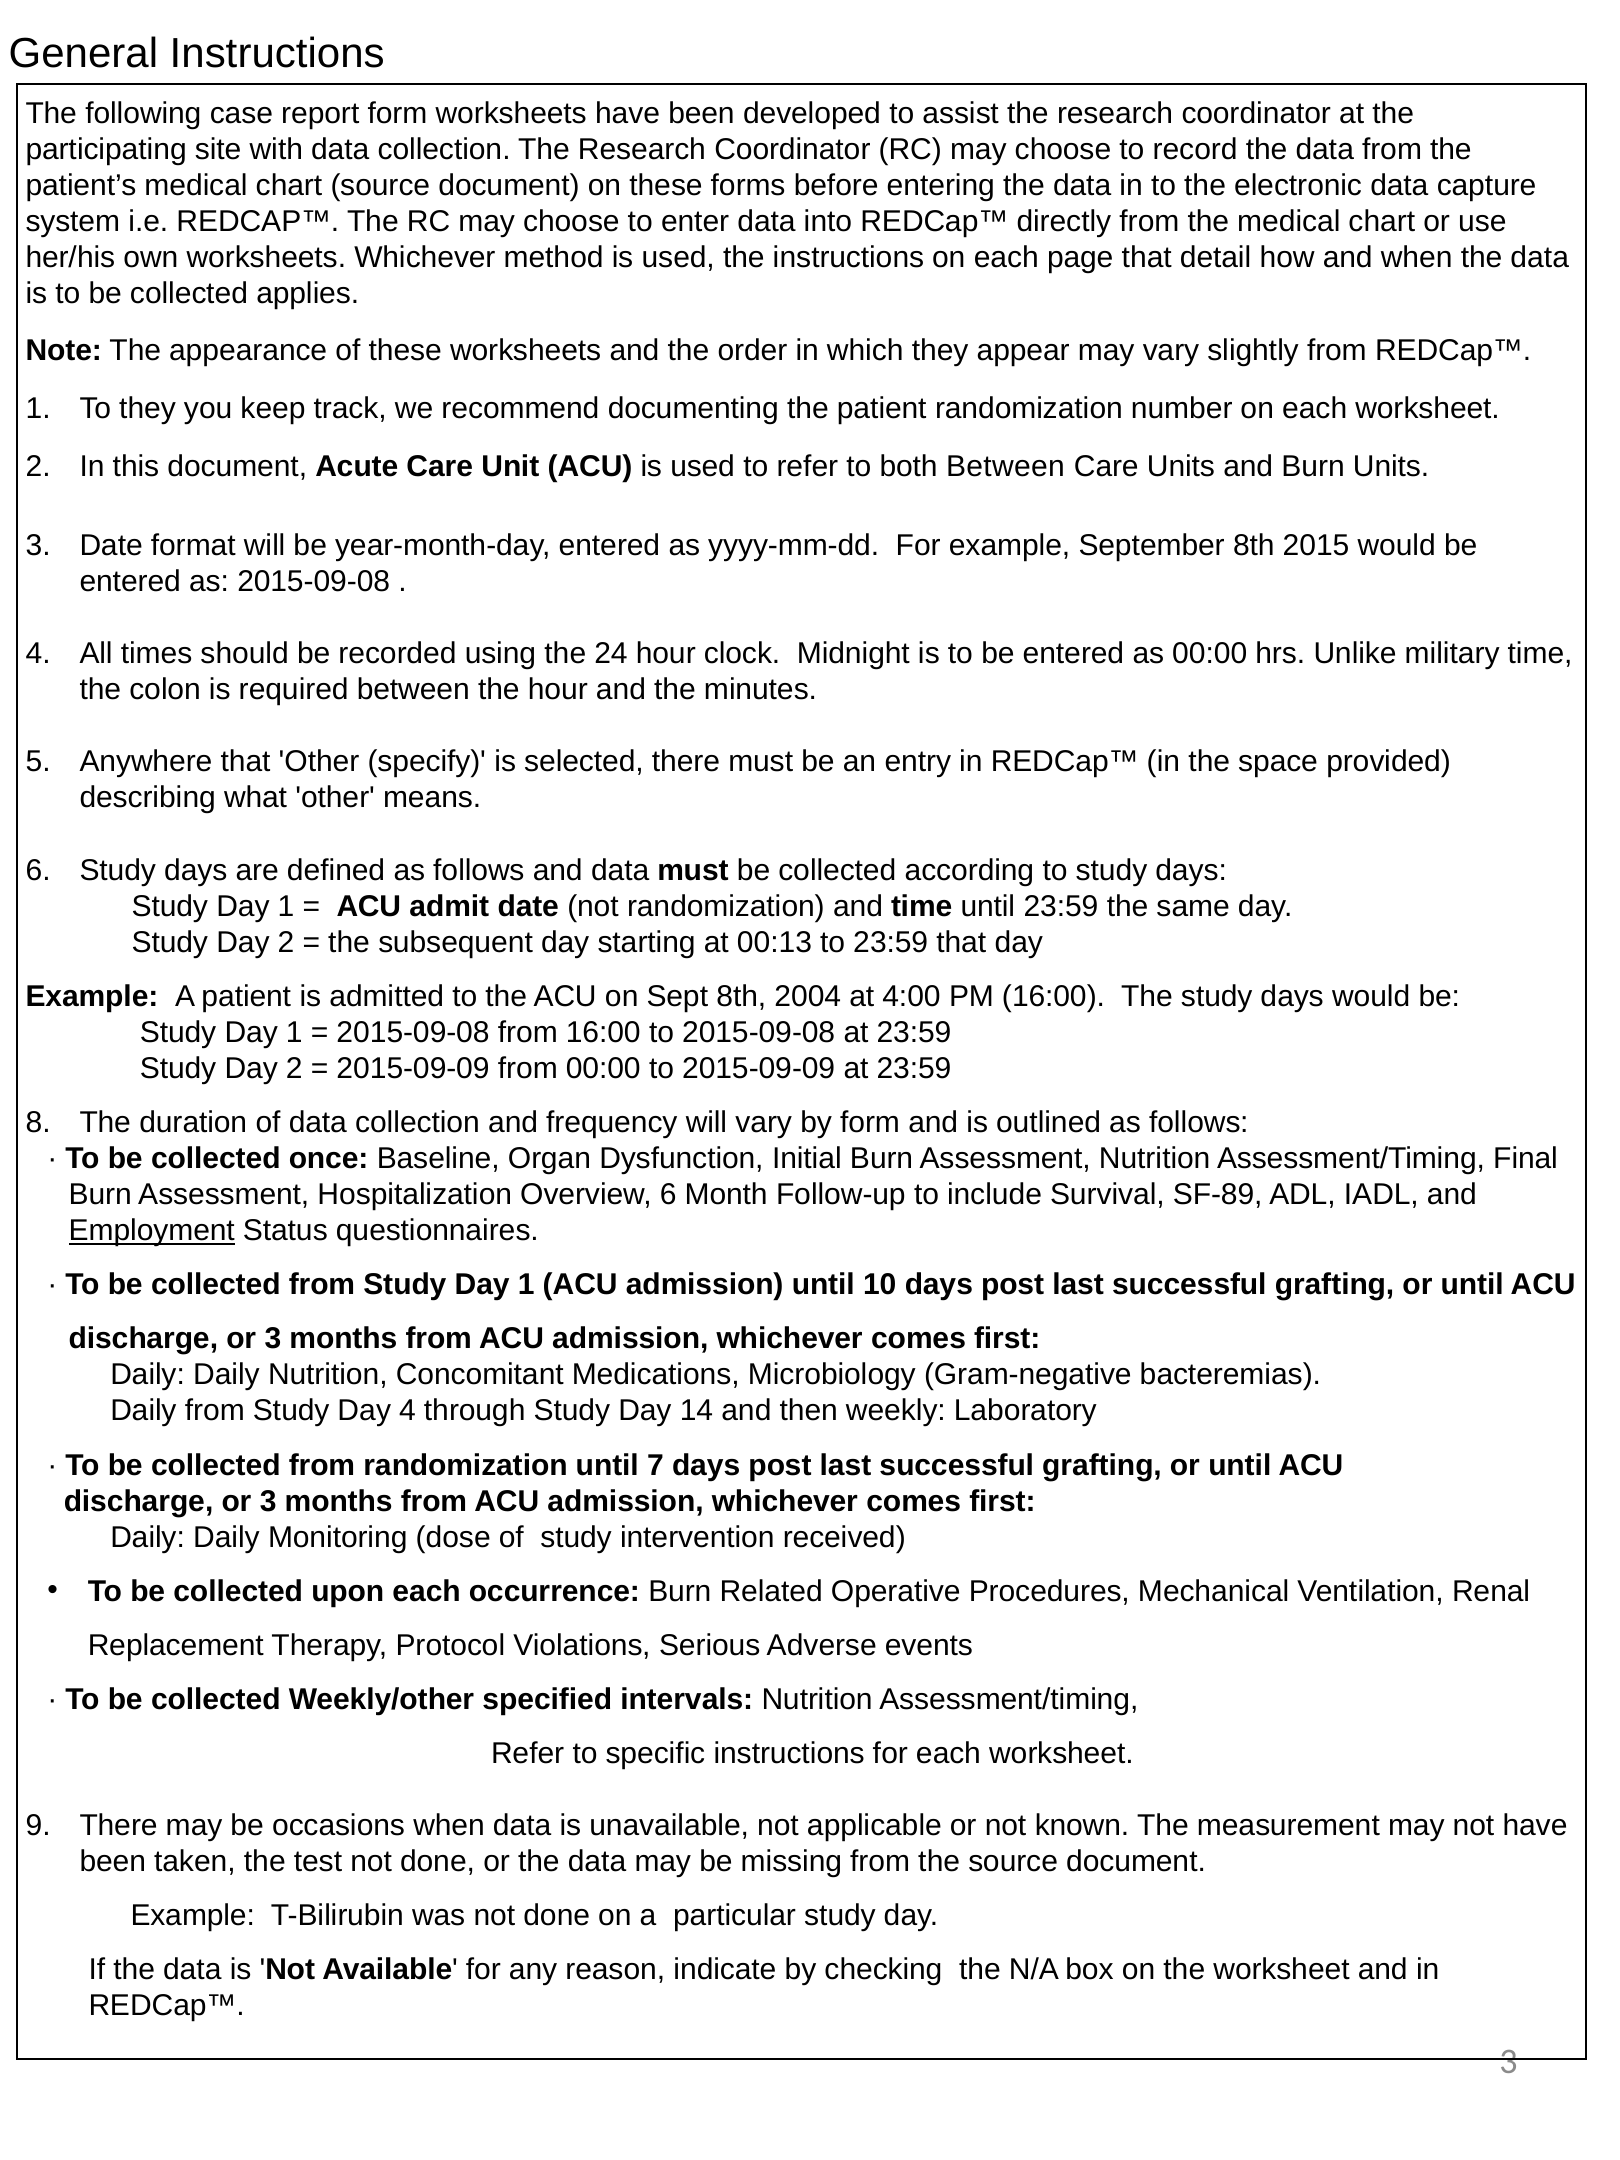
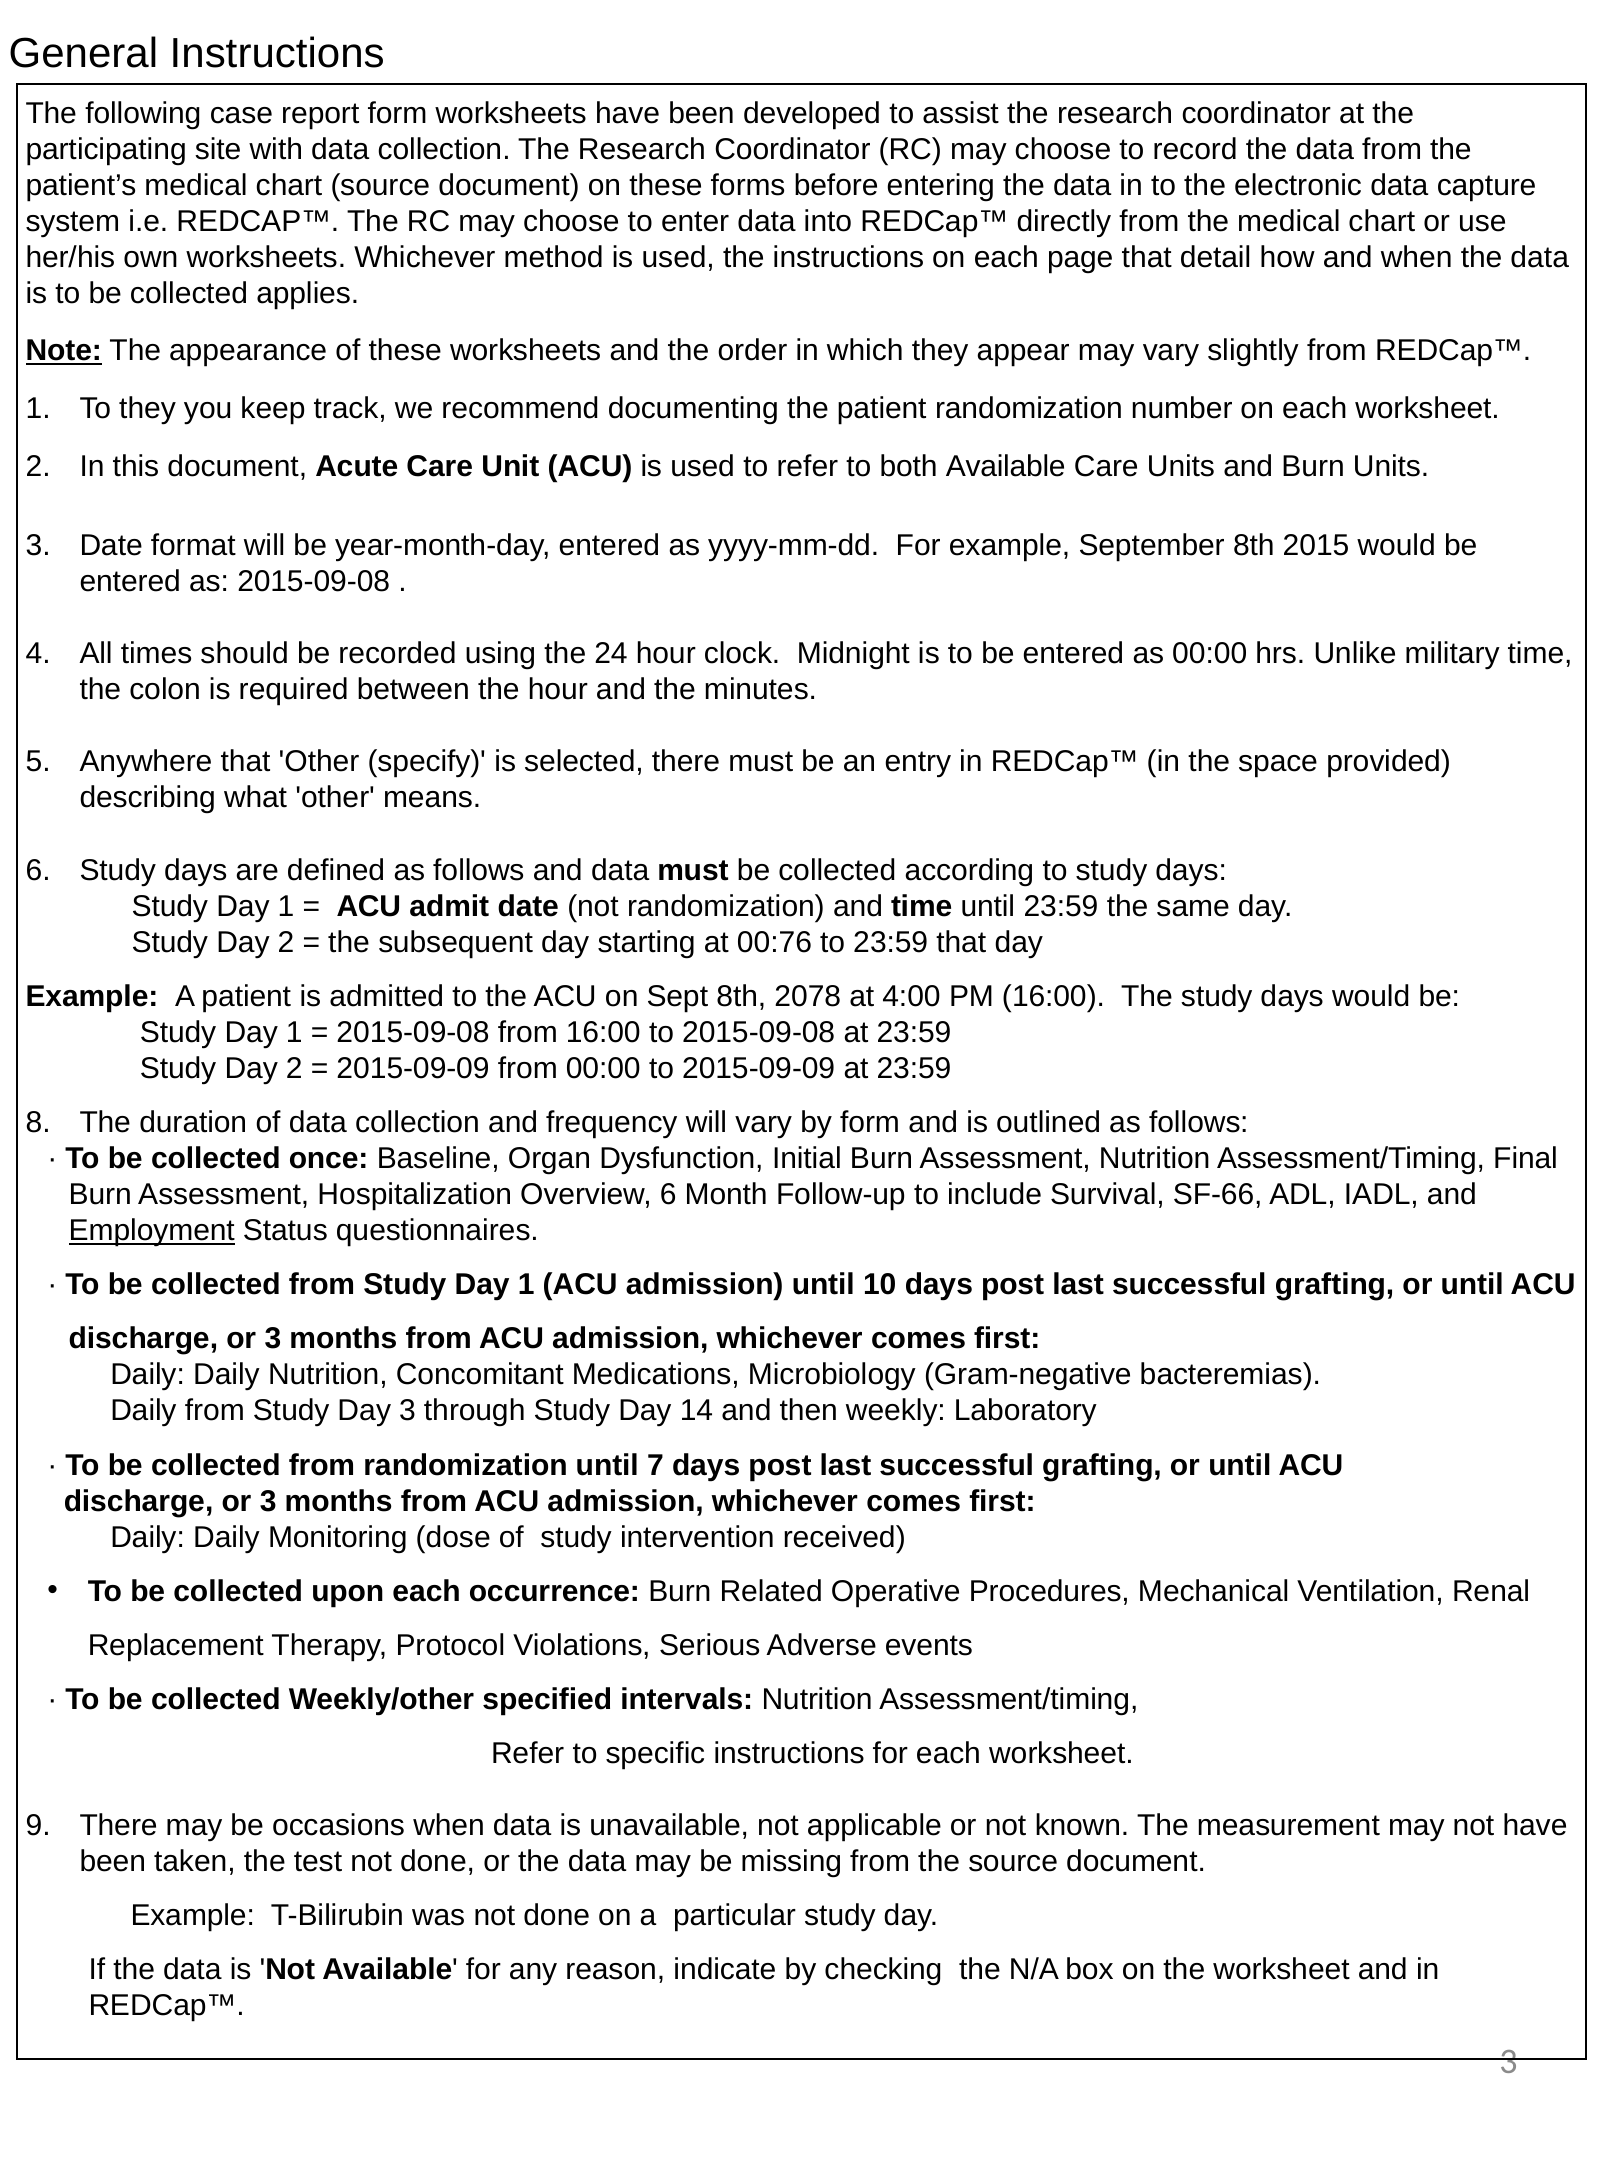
Note underline: none -> present
both Between: Between -> Available
00:13: 00:13 -> 00:76
2004: 2004 -> 2078
SF-89: SF-89 -> SF-66
Day 4: 4 -> 3
